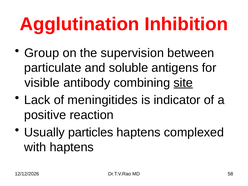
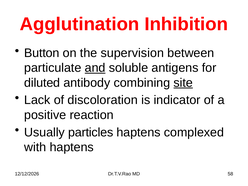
Group: Group -> Button
and underline: none -> present
visible: visible -> diluted
meningitides: meningitides -> discoloration
